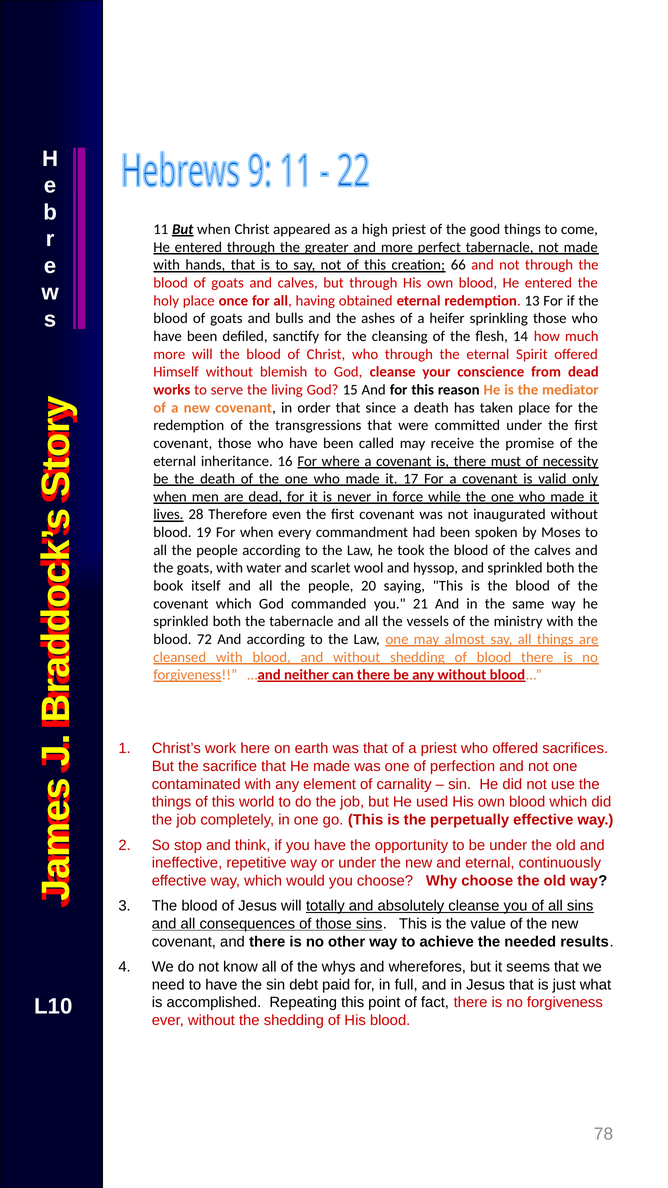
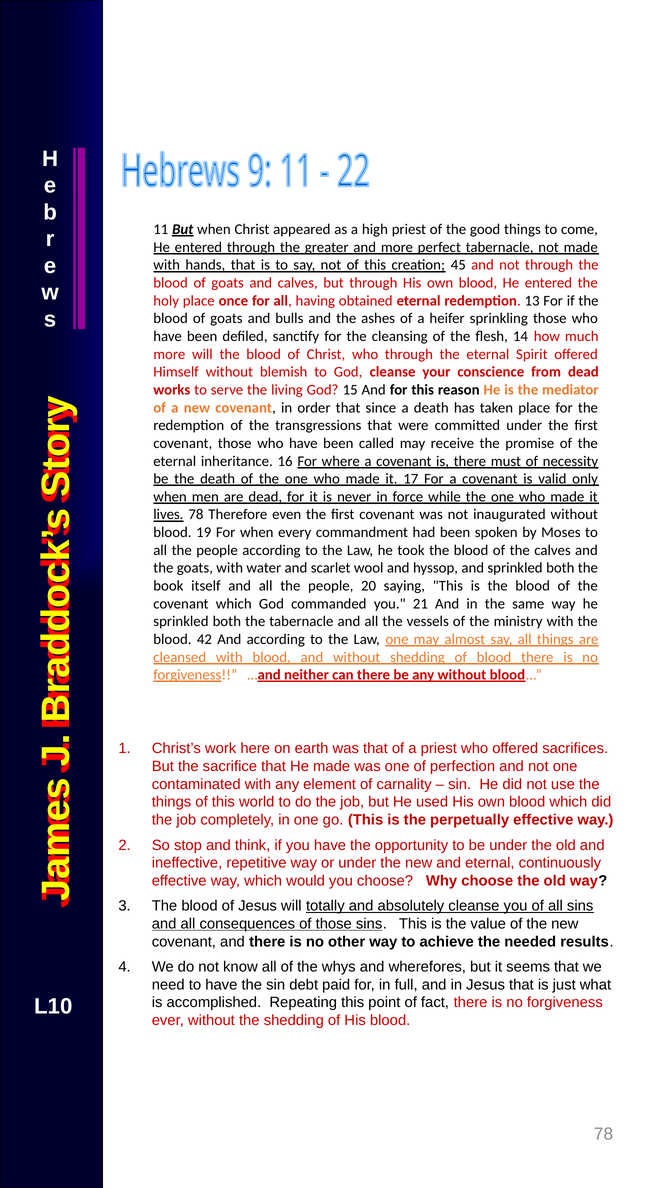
66: 66 -> 45
lives 28: 28 -> 78
72: 72 -> 42
